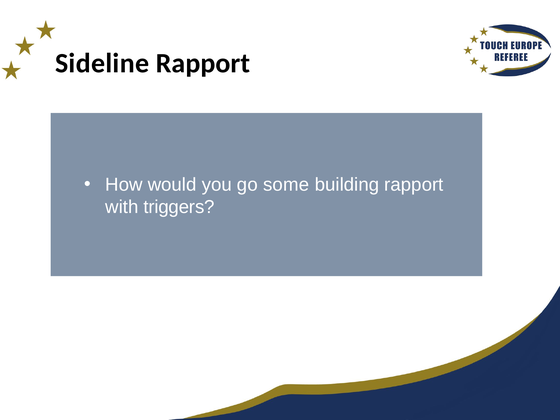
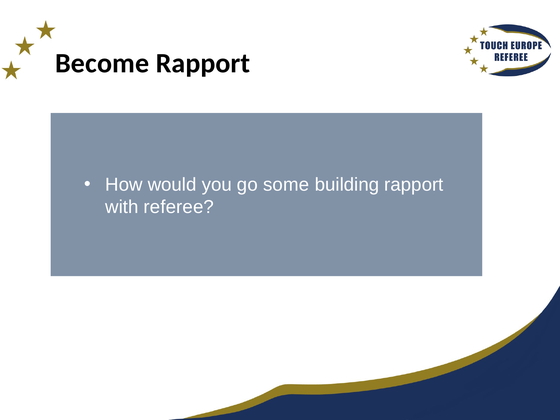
Sideline: Sideline -> Become
triggers: triggers -> referee
